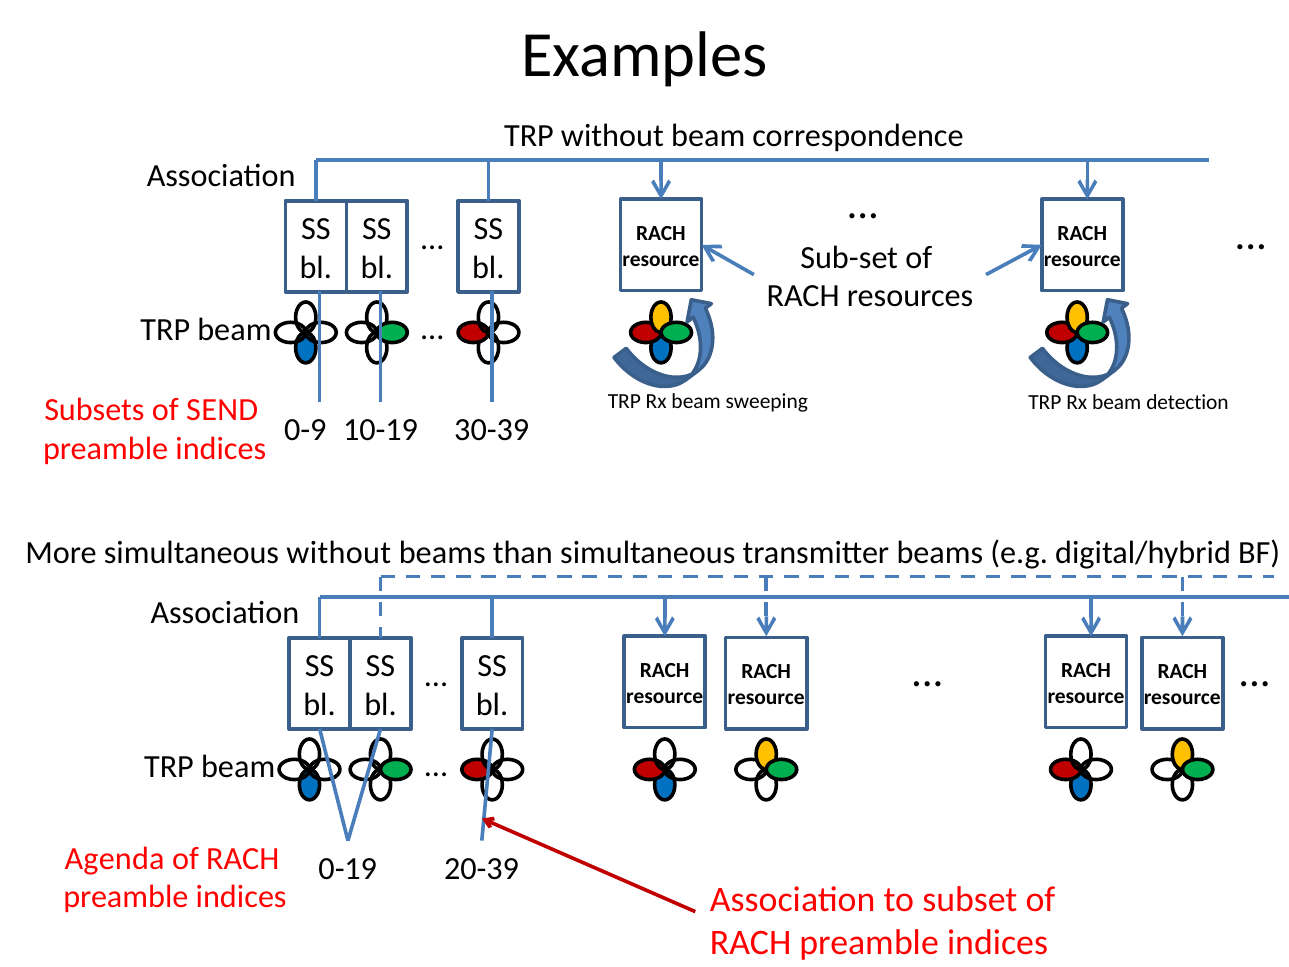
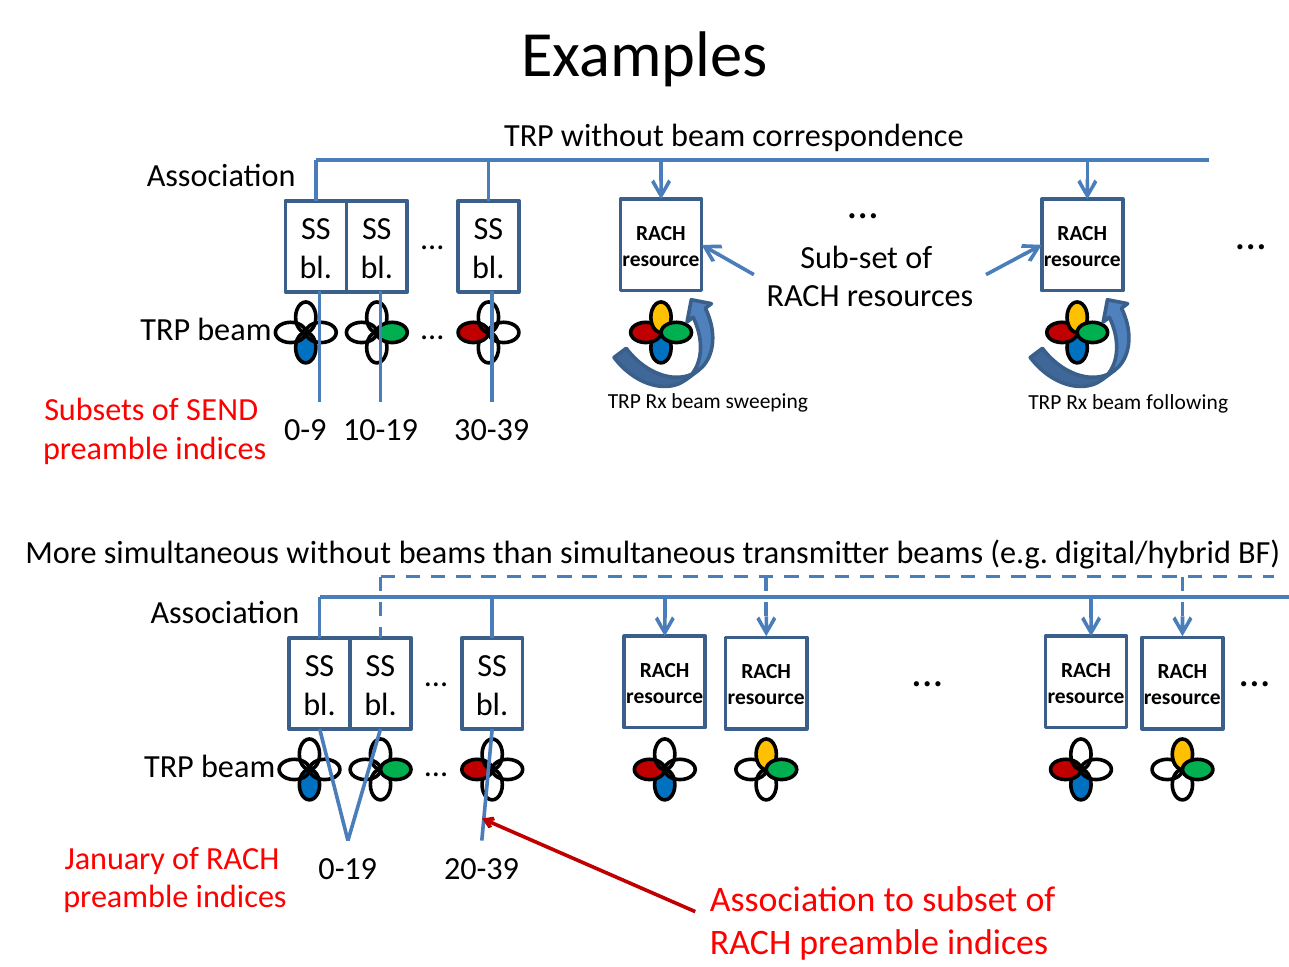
detection: detection -> following
Agenda: Agenda -> January
